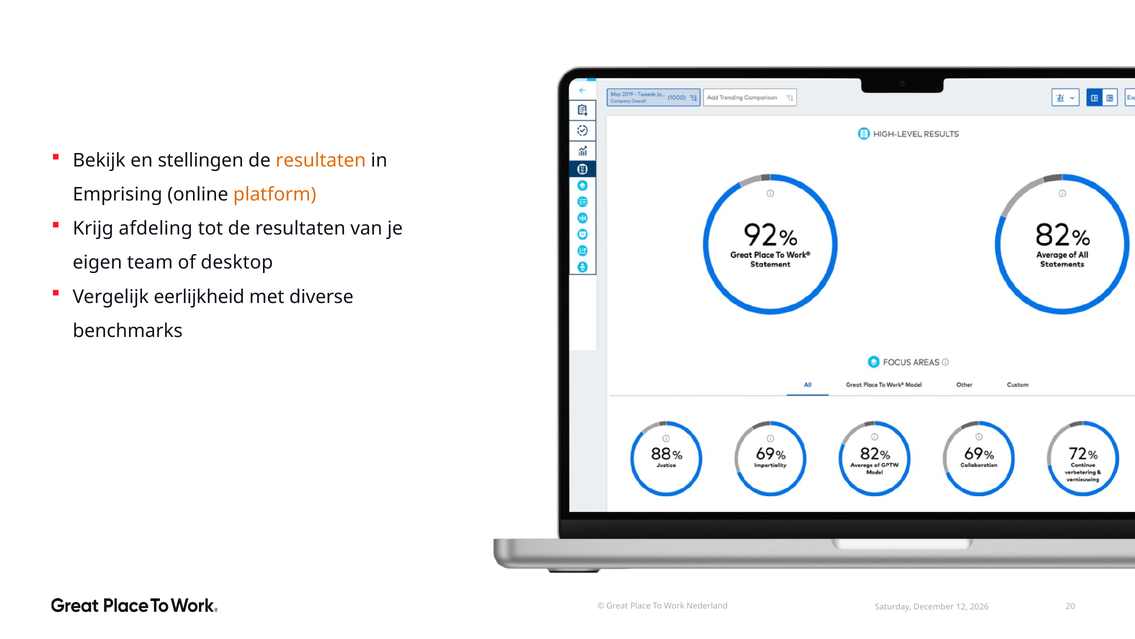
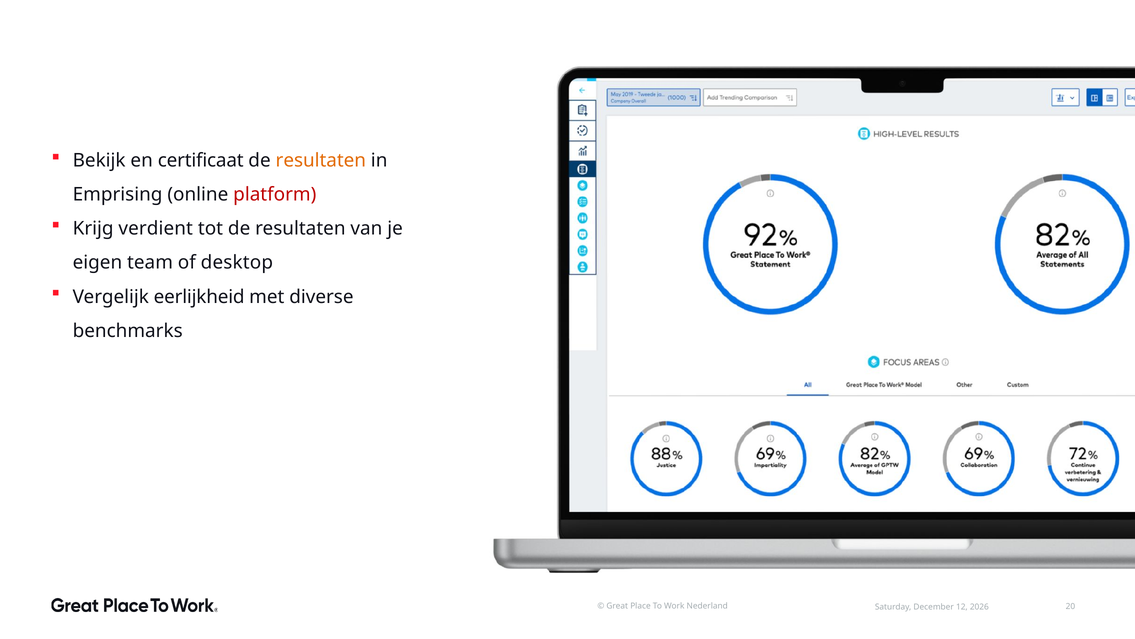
stellingen: stellingen -> certificaat
platform colour: orange -> red
afdeling: afdeling -> verdient
